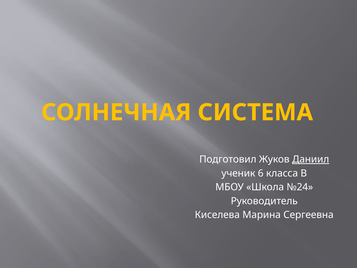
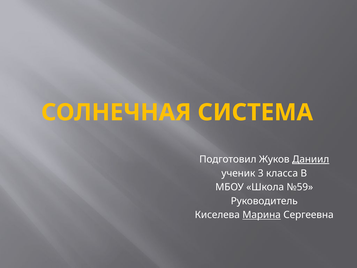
6: 6 -> 3
№24: №24 -> №59
Марина underline: none -> present
